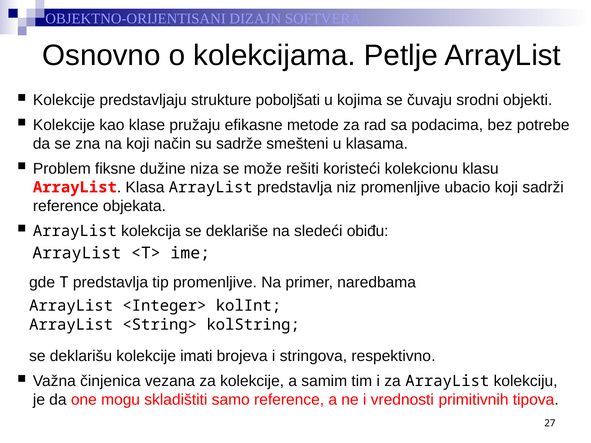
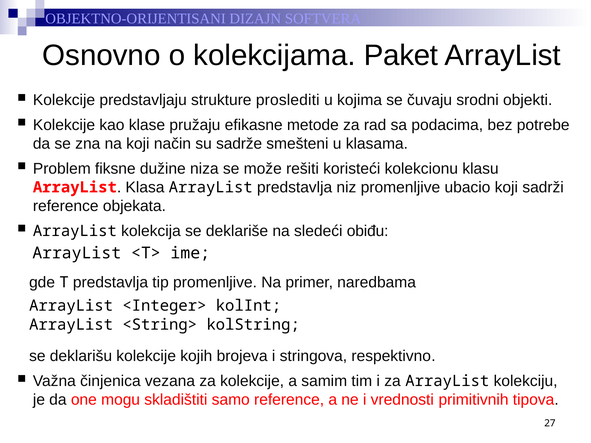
Petlje: Petlje -> Paket
poboljšati: poboljšati -> proslediti
imati: imati -> kojih
